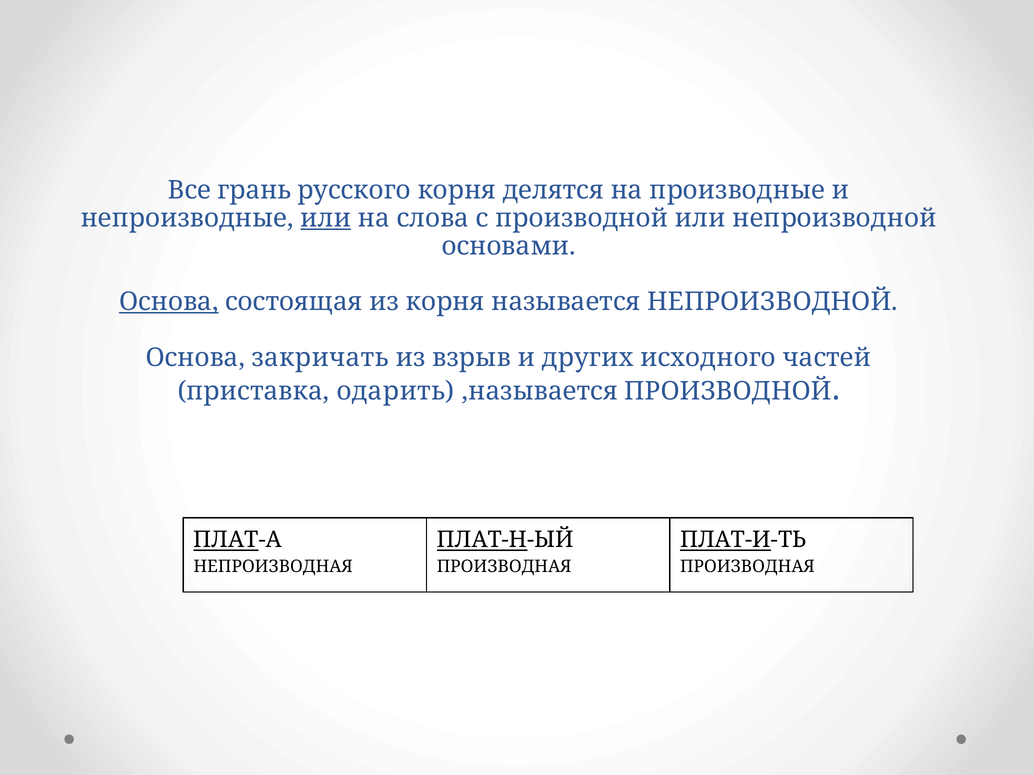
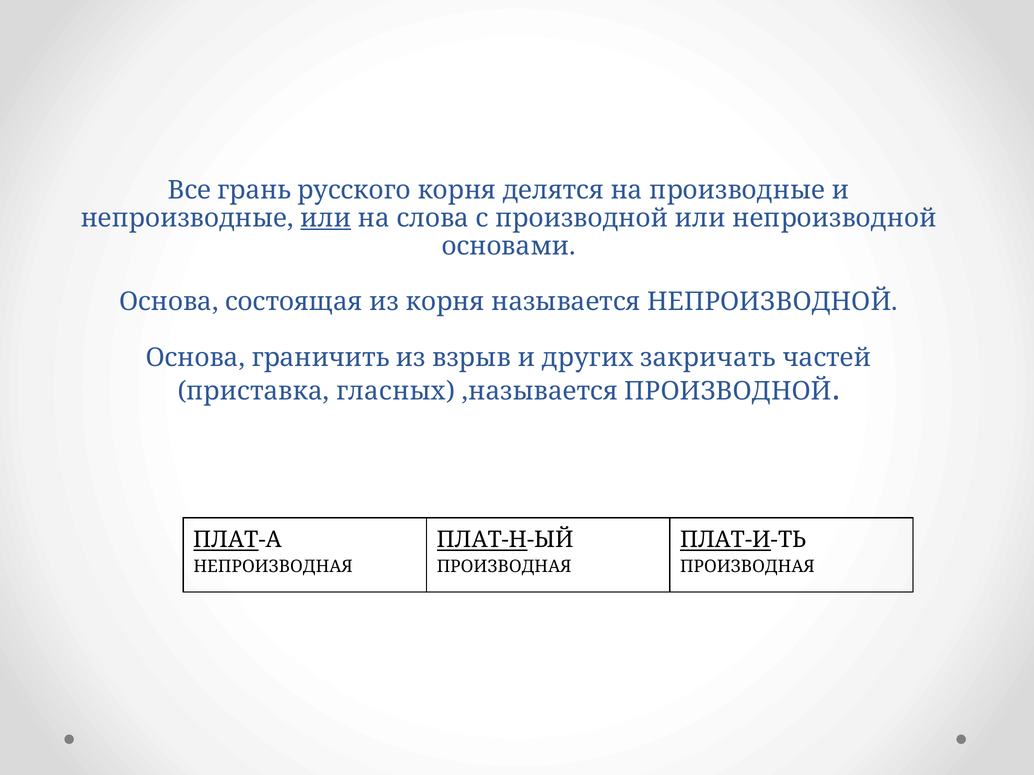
Основа at (169, 302) underline: present -> none
закричать: закричать -> граничить
исходного: исходного -> закричать
одарить: одарить -> гласных
